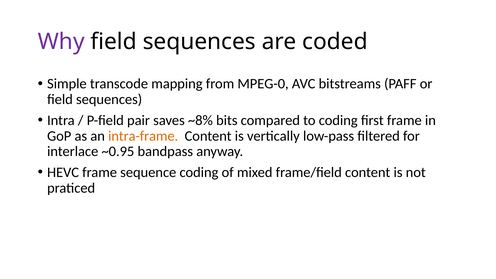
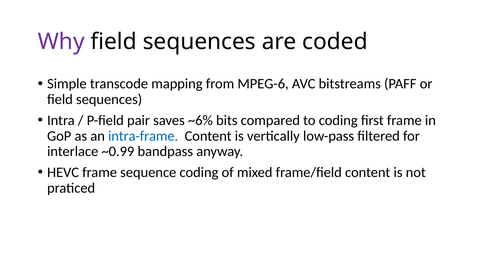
MPEG-0: MPEG-0 -> MPEG-6
~8%: ~8% -> ~6%
intra-frame colour: orange -> blue
~0.95: ~0.95 -> ~0.99
